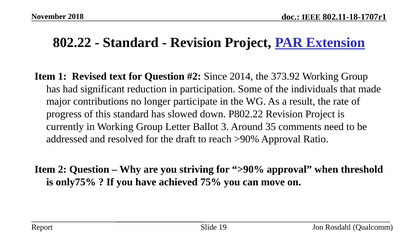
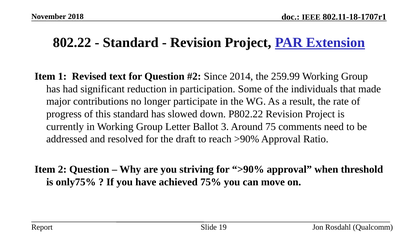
373.92: 373.92 -> 259.99
35: 35 -> 75
